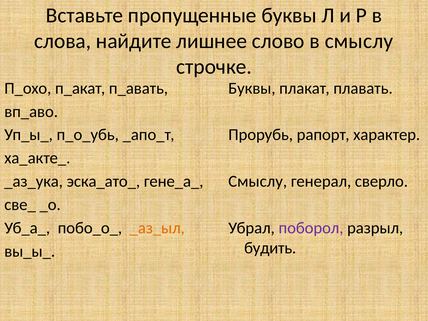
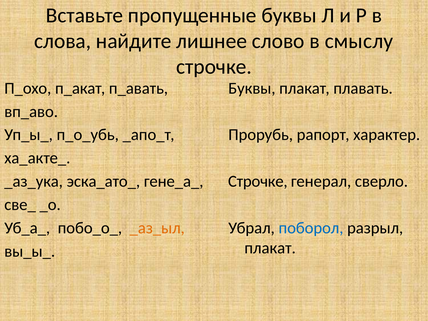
Смыслу at (258, 181): Смыслу -> Строчке
поборол colour: purple -> blue
будить at (270, 248): будить -> плакат
